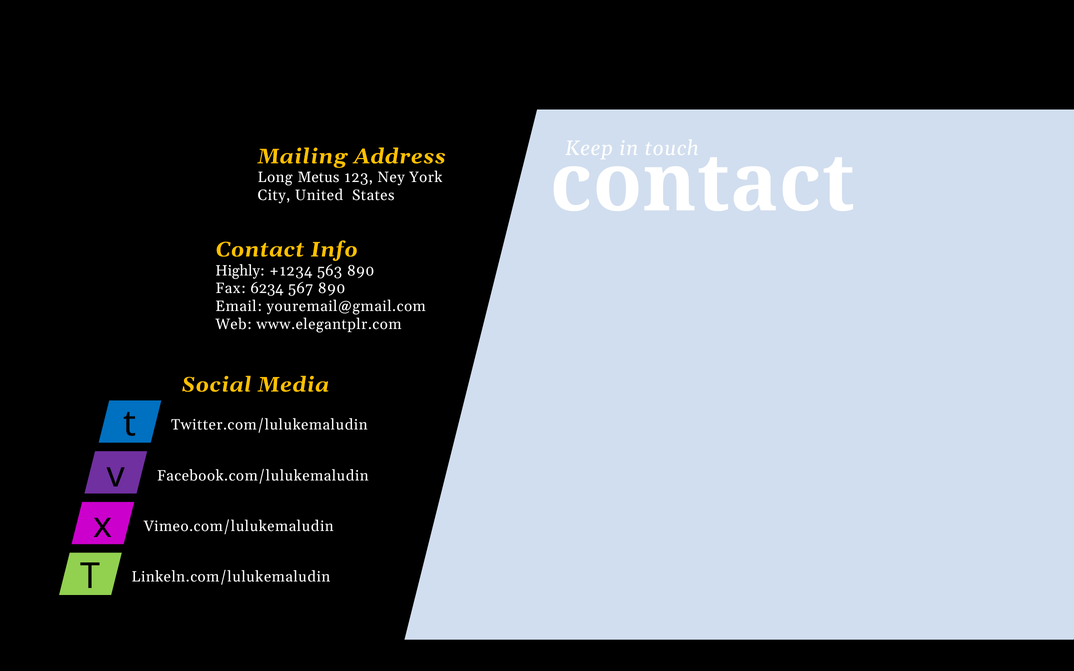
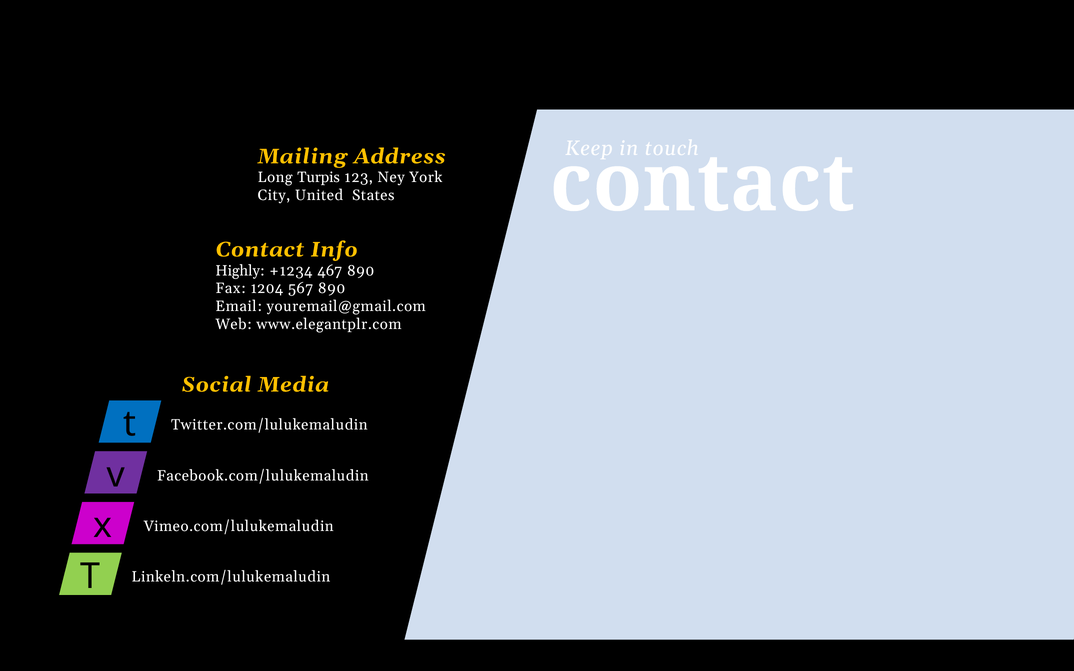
Metus: Metus -> Turpis
563: 563 -> 467
6234: 6234 -> 1204
